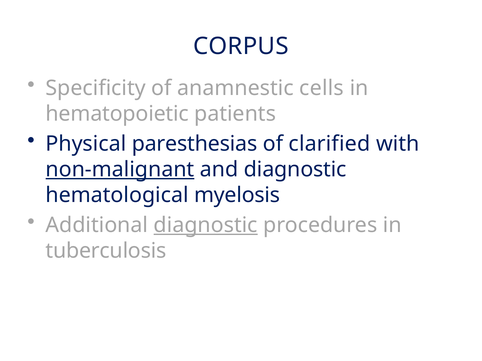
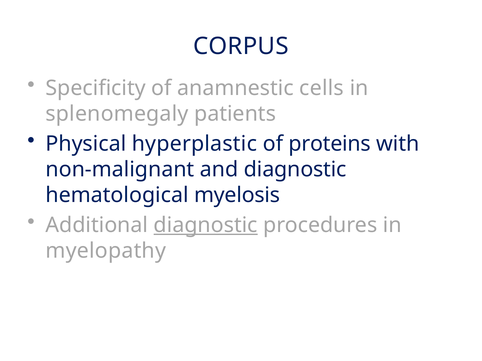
hematopoietic: hematopoietic -> splenomegaly
paresthesias: paresthesias -> hyperplastic
clarified: clarified -> proteins
non-malignant underline: present -> none
tuberculosis: tuberculosis -> myelopathy
